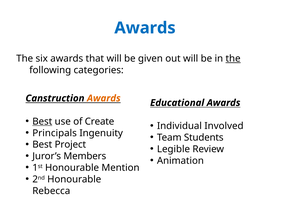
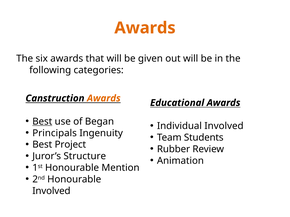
Awards at (145, 28) colour: blue -> orange
the at (233, 59) underline: present -> none
Create: Create -> Began
Legible: Legible -> Rubber
Members: Members -> Structure
Rebecca at (51, 191): Rebecca -> Involved
